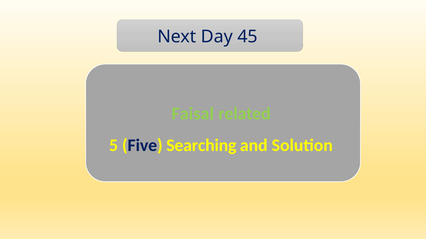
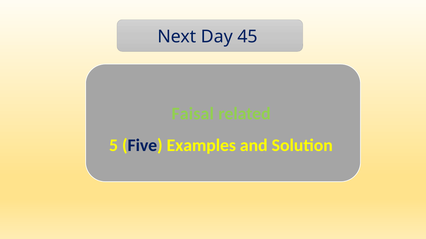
Searching: Searching -> Examples
